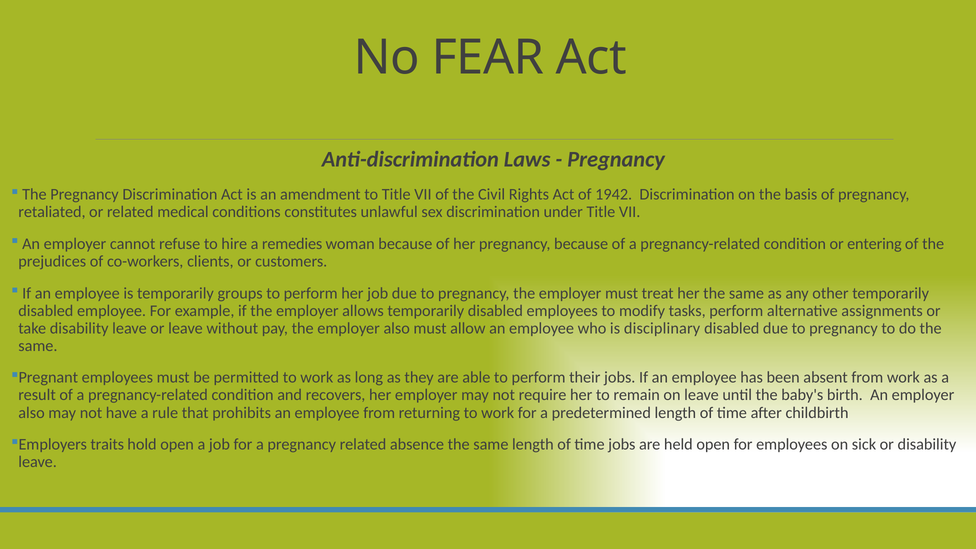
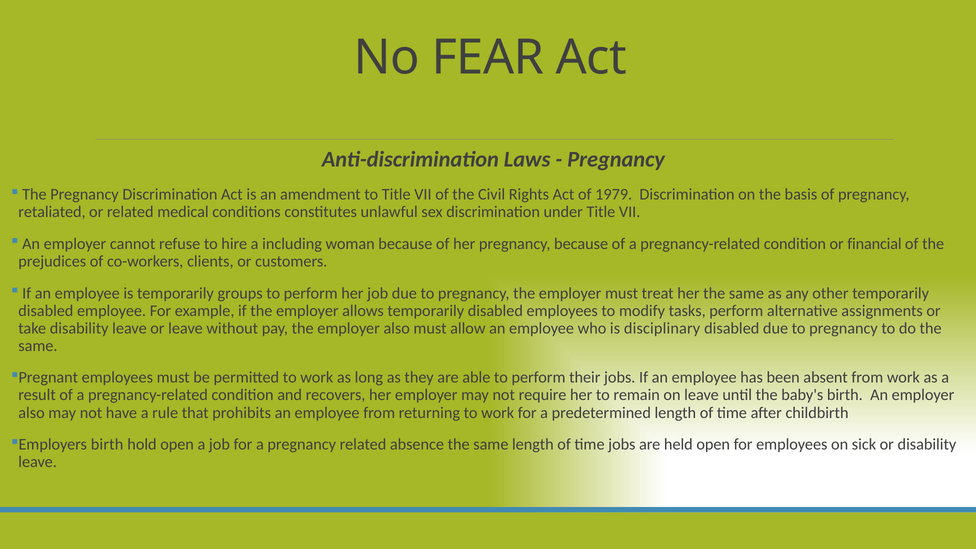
1942: 1942 -> 1979
remedies: remedies -> including
entering: entering -> financial
traits at (107, 444): traits -> birth
